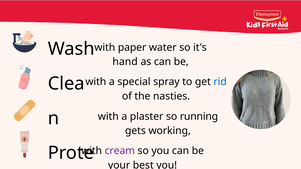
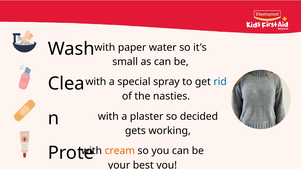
hand: hand -> small
running: running -> decided
cream colour: purple -> orange
